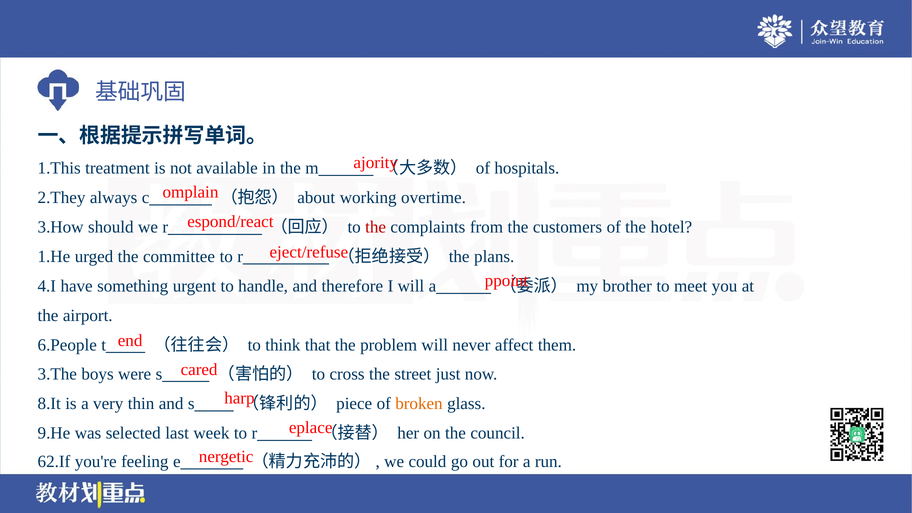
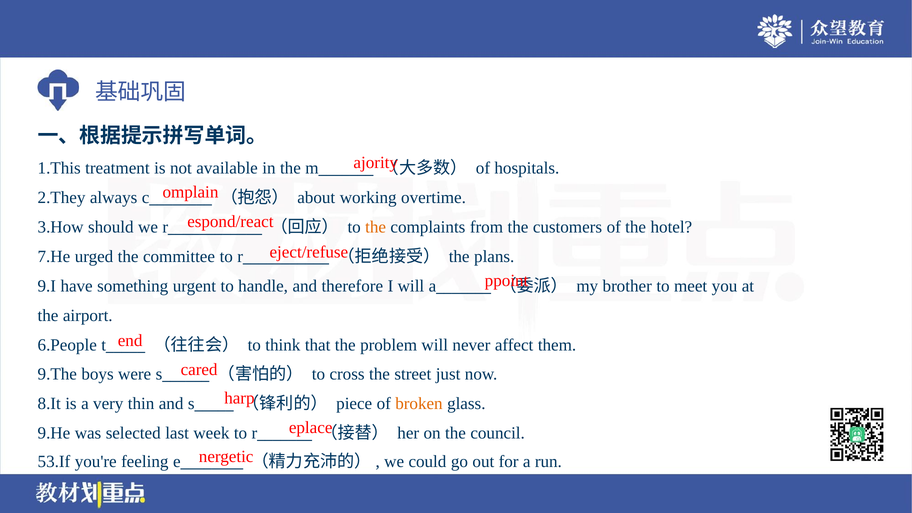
the at (376, 227) colour: red -> orange
1.He: 1.He -> 7.He
4.I: 4.I -> 9.I
3.The: 3.The -> 9.The
62.If: 62.If -> 53.If
